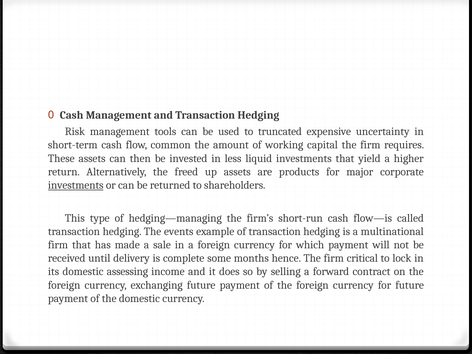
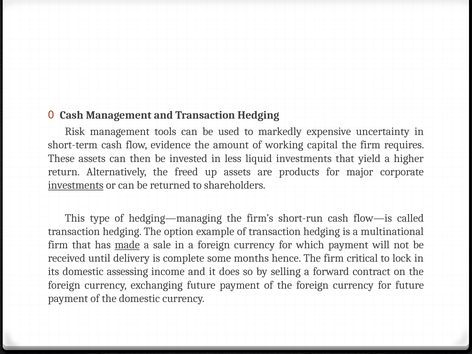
truncated: truncated -> markedly
common: common -> evidence
events: events -> option
made underline: none -> present
